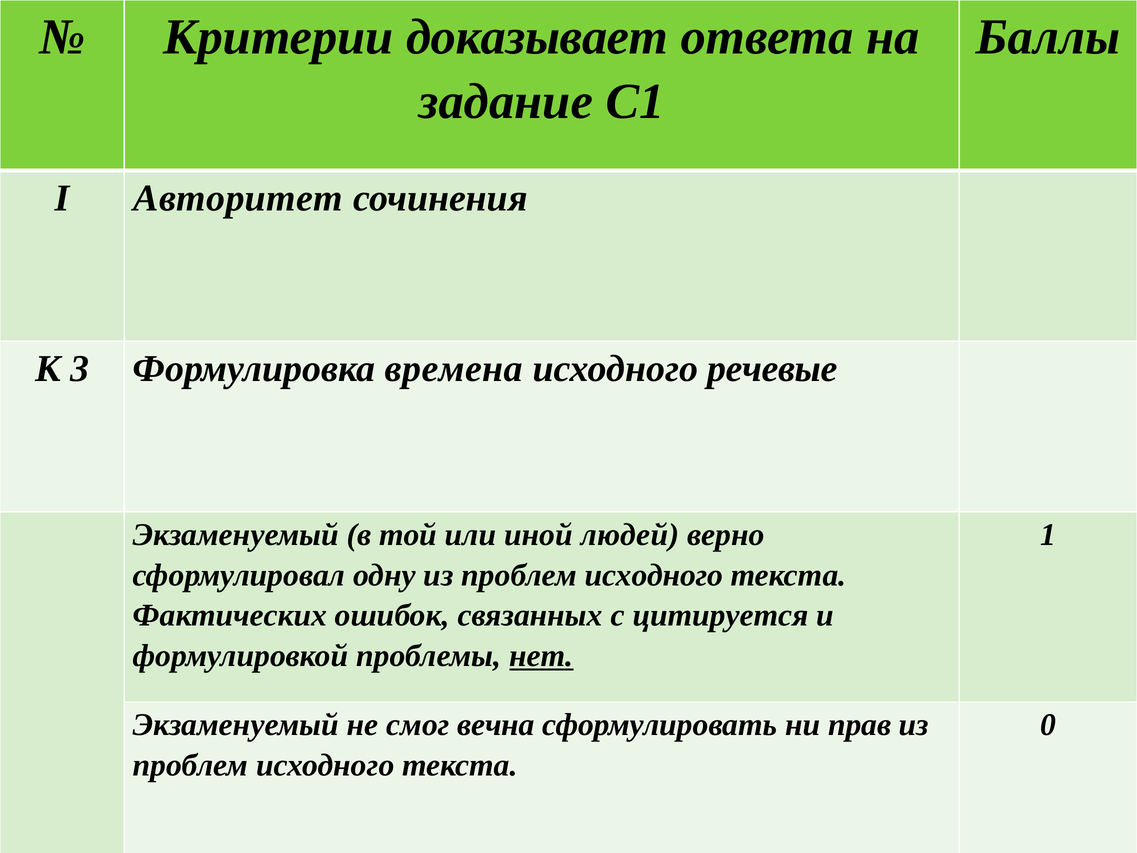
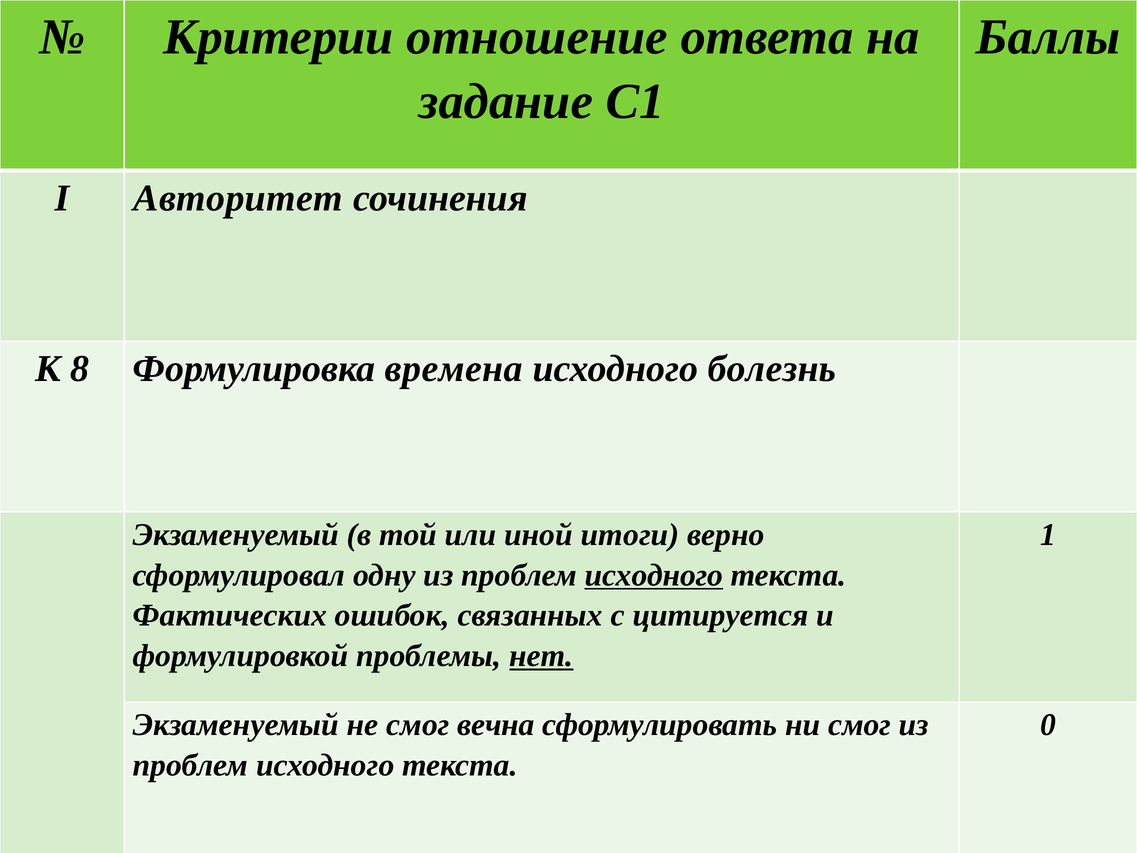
доказывает: доказывает -> отношение
3: 3 -> 8
речевые: речевые -> болезнь
людей: людей -> итоги
исходного at (654, 575) underline: none -> present
ни прав: прав -> смог
